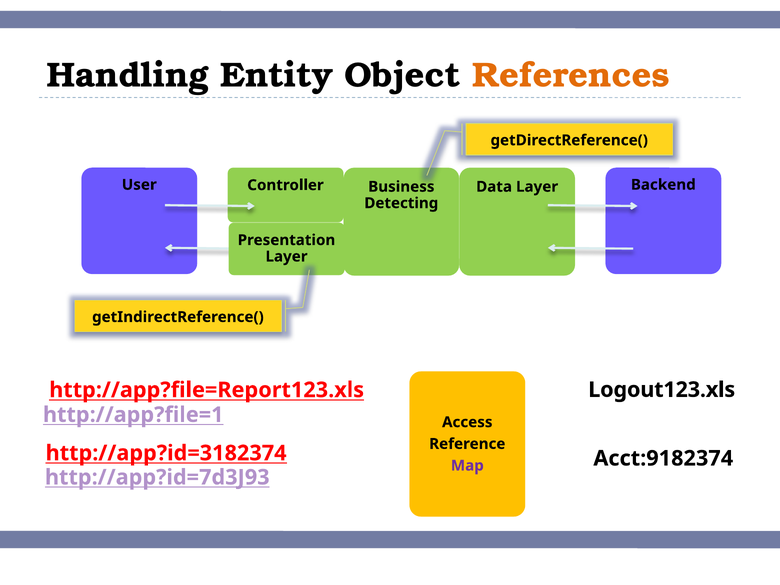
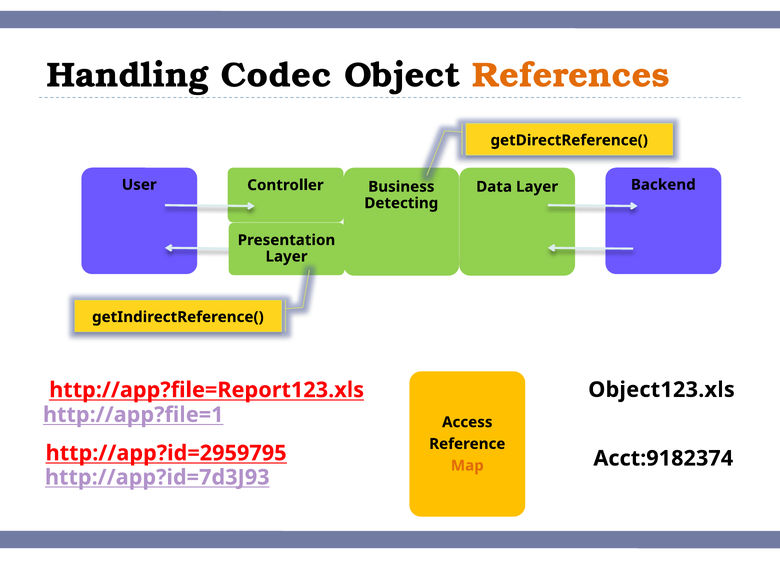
Entity: Entity -> Codec
Logout123.xls: Logout123.xls -> Object123.xls
http://app?id=3182374: http://app?id=3182374 -> http://app?id=2959795
Map colour: purple -> orange
